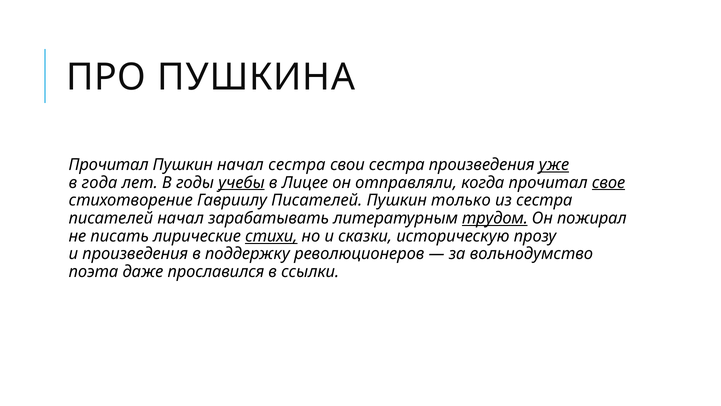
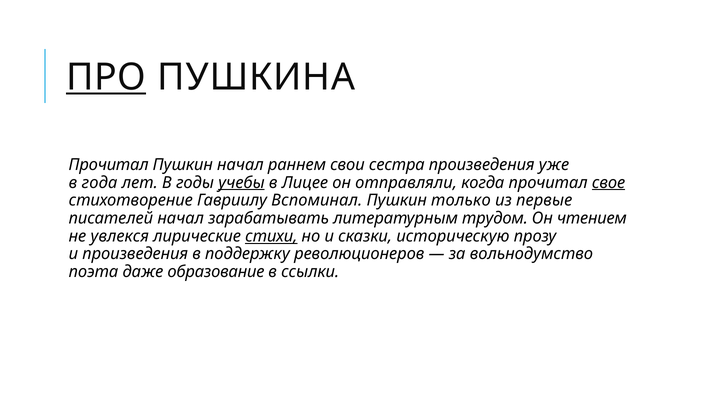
ПРО underline: none -> present
начал сестра: сестра -> раннем
уже underline: present -> none
Гавриилу Писателей: Писателей -> Вспоминал
из сестра: сестра -> первые
трудом underline: present -> none
пожирал: пожирал -> чтением
писать: писать -> увлекся
прославился: прославился -> образование
